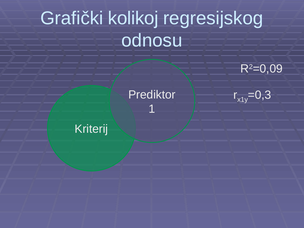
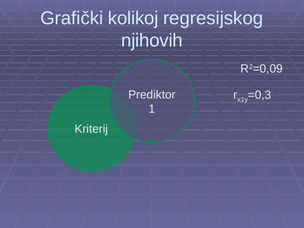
odnosu: odnosu -> njihovih
